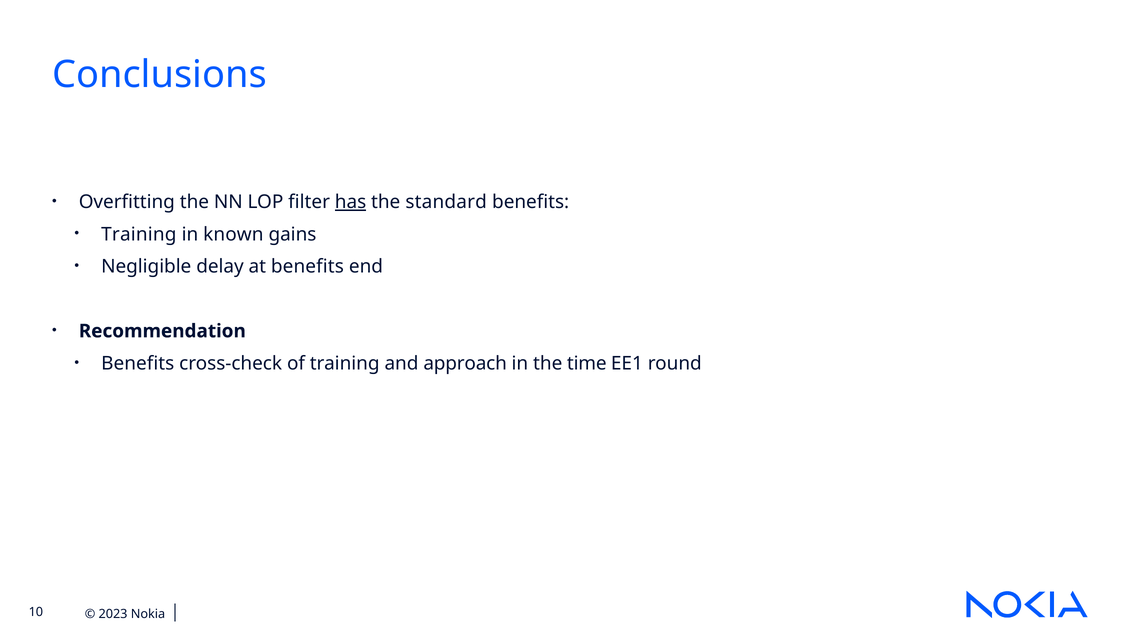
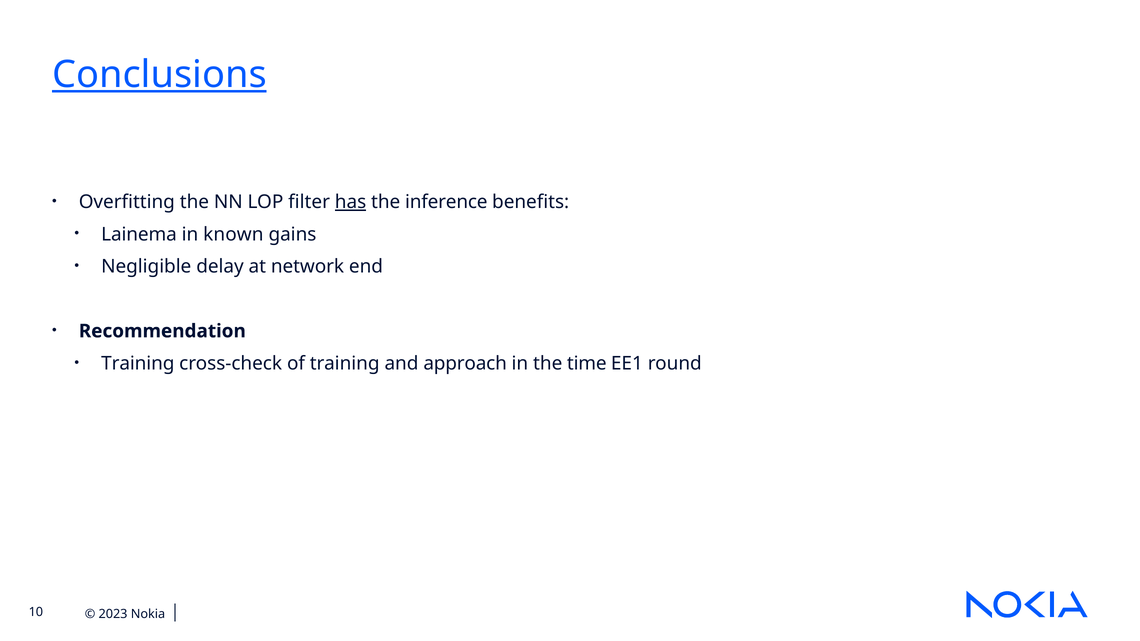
Conclusions underline: none -> present
standard: standard -> inference
Training at (139, 234): Training -> Lainema
at benefits: benefits -> network
Benefits at (138, 364): Benefits -> Training
